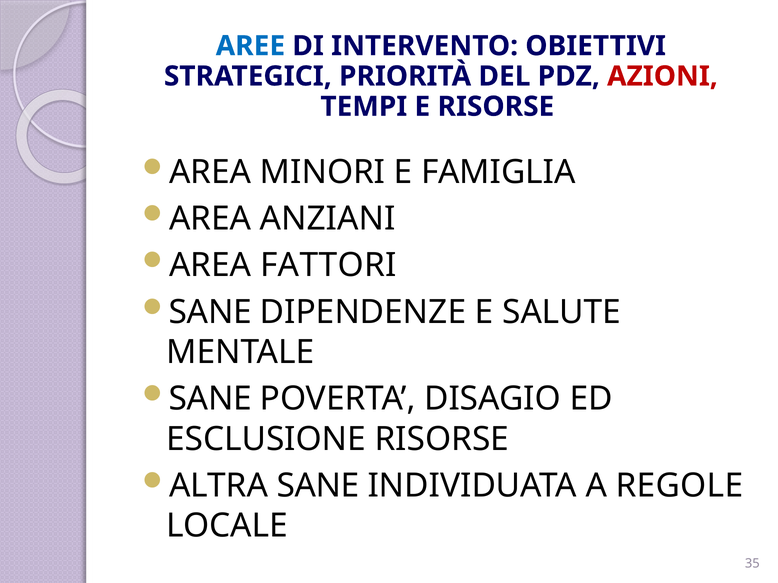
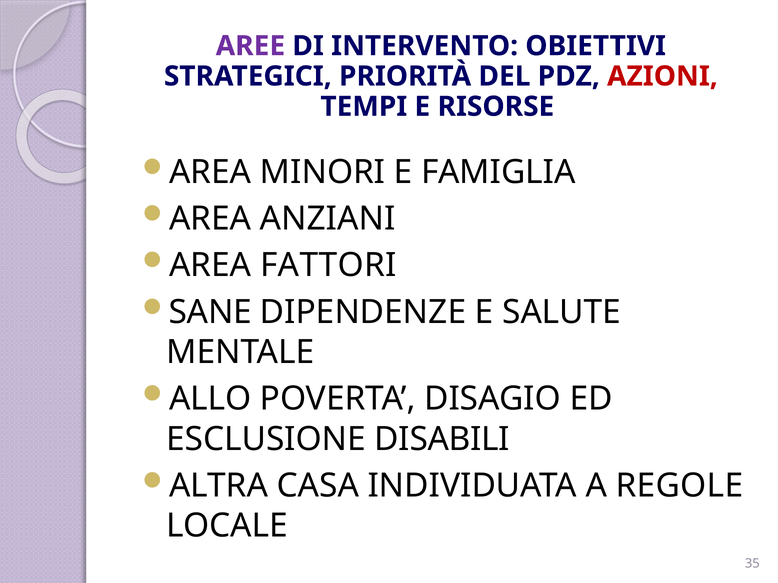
AREE colour: blue -> purple
SANE at (210, 399): SANE -> ALLO
ESCLUSIONE RISORSE: RISORSE -> DISABILI
ALTRA SANE: SANE -> CASA
